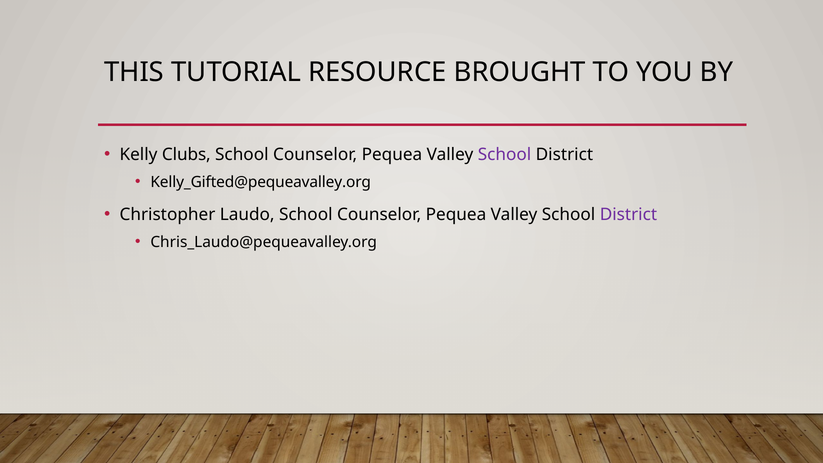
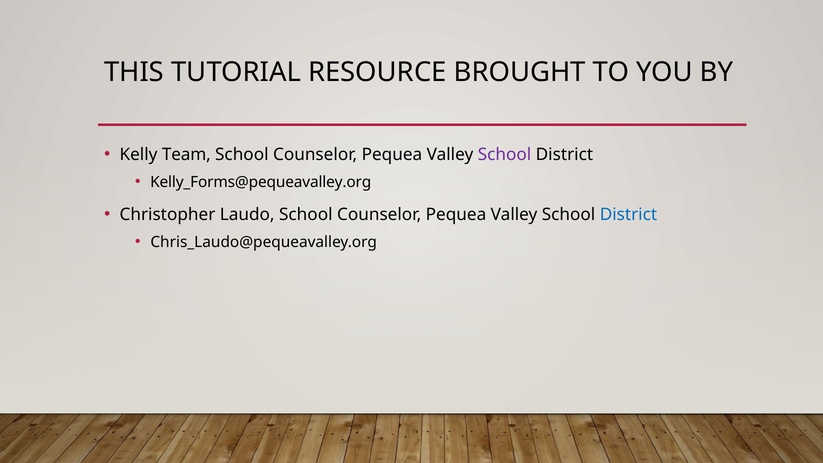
Clubs: Clubs -> Team
Kelly_Gifted@pequeavalley.org: Kelly_Gifted@pequeavalley.org -> Kelly_Forms@pequeavalley.org
District at (628, 215) colour: purple -> blue
